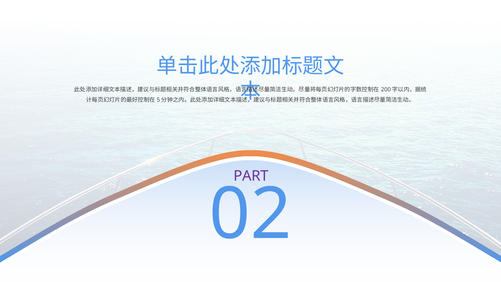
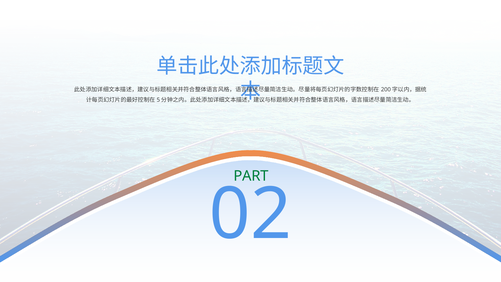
PART colour: purple -> green
